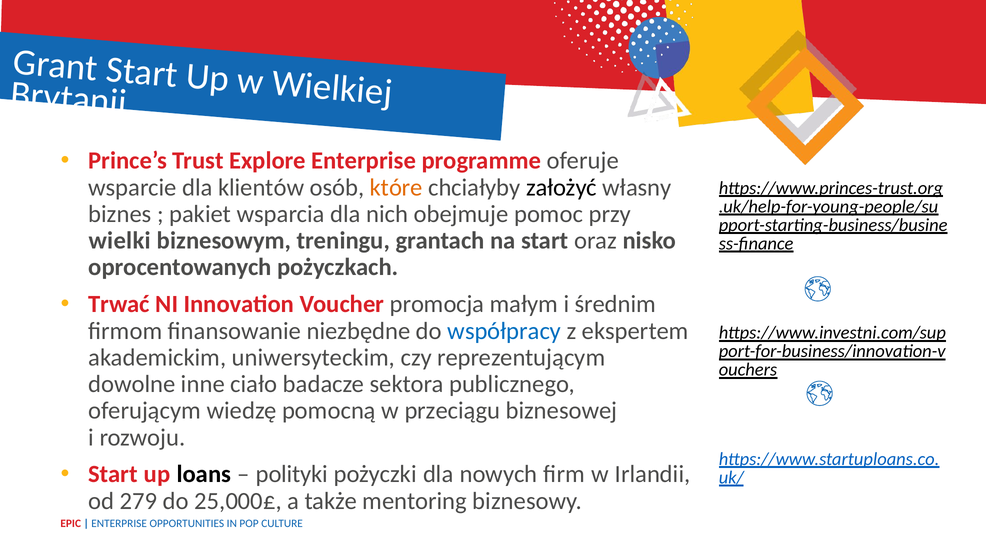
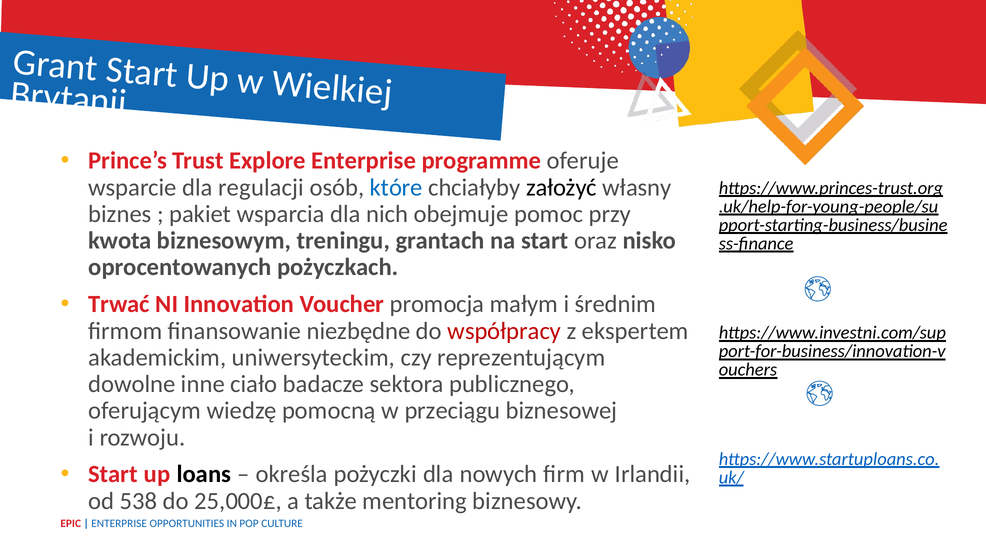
klientów: klientów -> regulacji
które colour: orange -> blue
wielki: wielki -> kwota
współpracy colour: blue -> red
polityki: polityki -> określa
279: 279 -> 538
